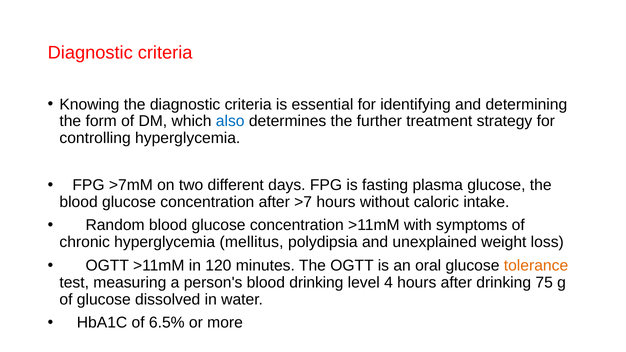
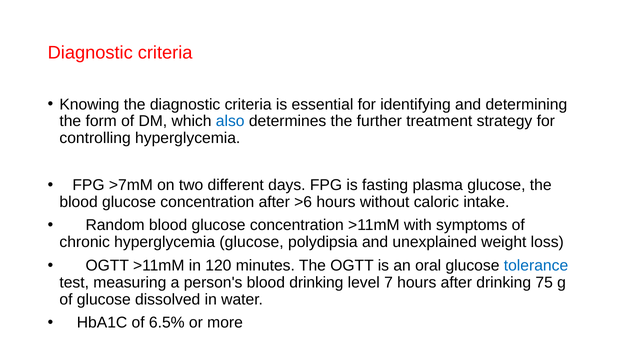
>7: >7 -> >6
hyperglycemia mellitus: mellitus -> glucose
tolerance colour: orange -> blue
4: 4 -> 7
